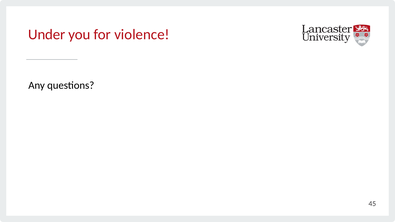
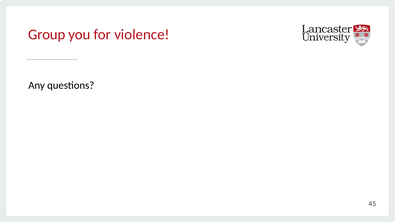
Under: Under -> Group
